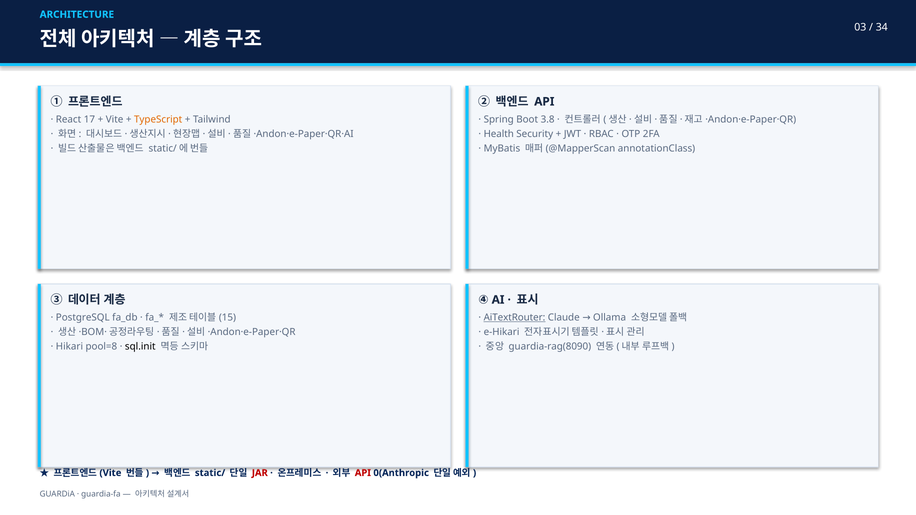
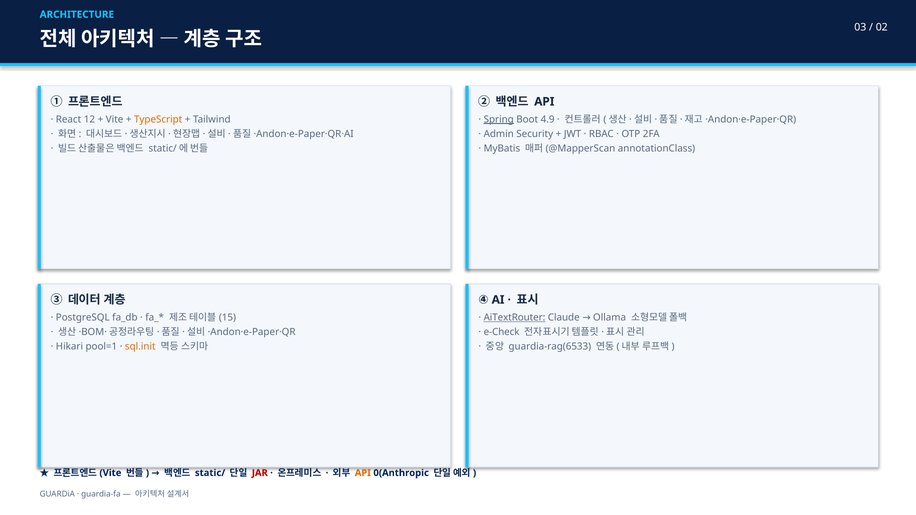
34: 34 -> 02
17: 17 -> 12
Spring underline: none -> present
3.8: 3.8 -> 4.9
Health: Health -> Admin
e-Hikari: e-Hikari -> e-Check
pool=8: pool=8 -> pool=1
sql.init colour: black -> orange
guardia-rag(8090: guardia-rag(8090 -> guardia-rag(6533
API at (363, 473) colour: red -> orange
